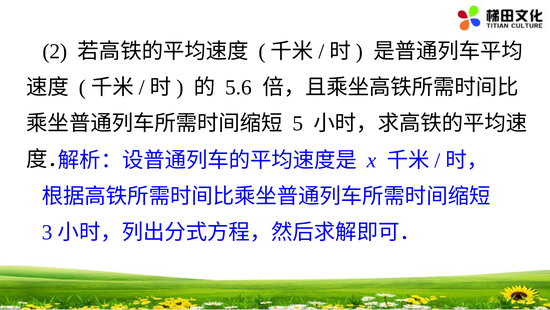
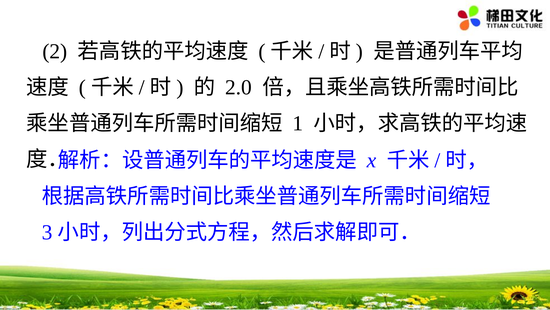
5.6: 5.6 -> 2.0
5: 5 -> 1
